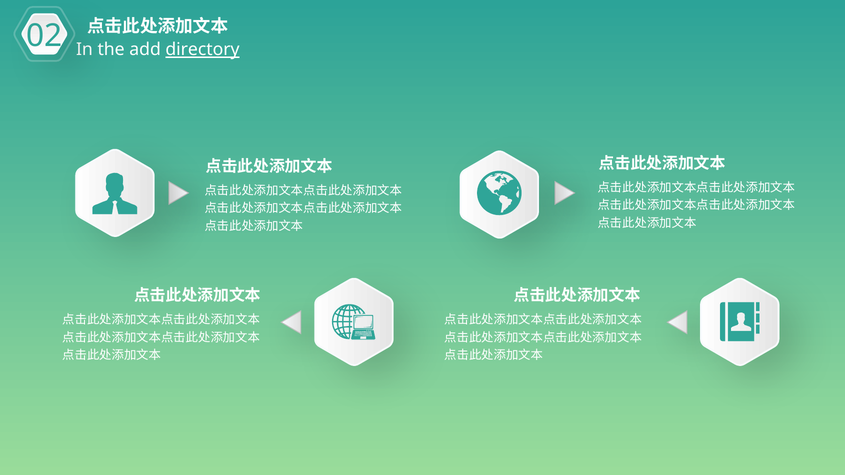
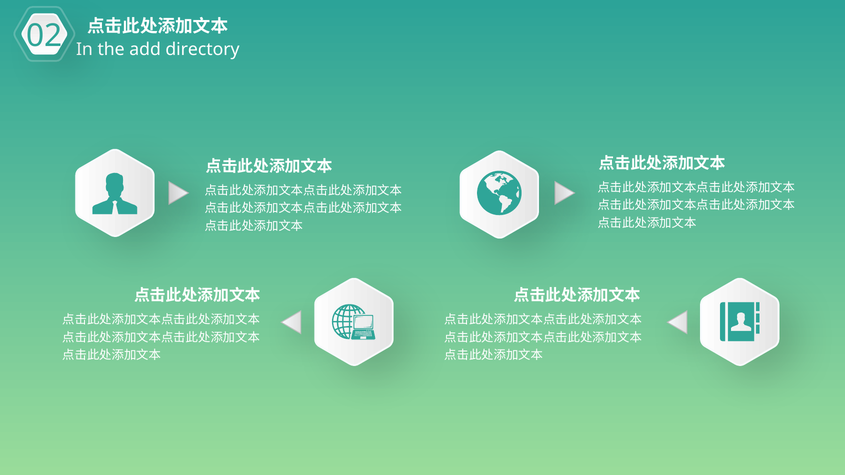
directory underline: present -> none
